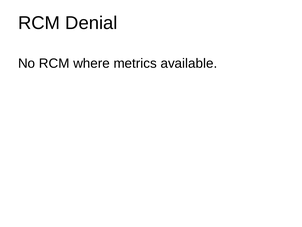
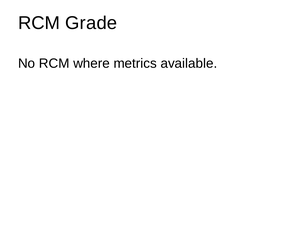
Denial: Denial -> Grade
